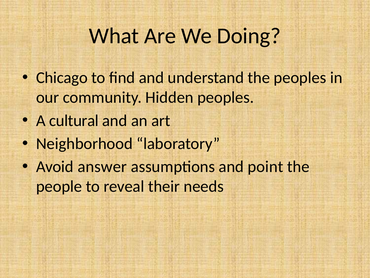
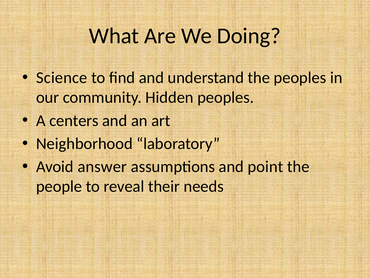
Chicago: Chicago -> Science
cultural: cultural -> centers
